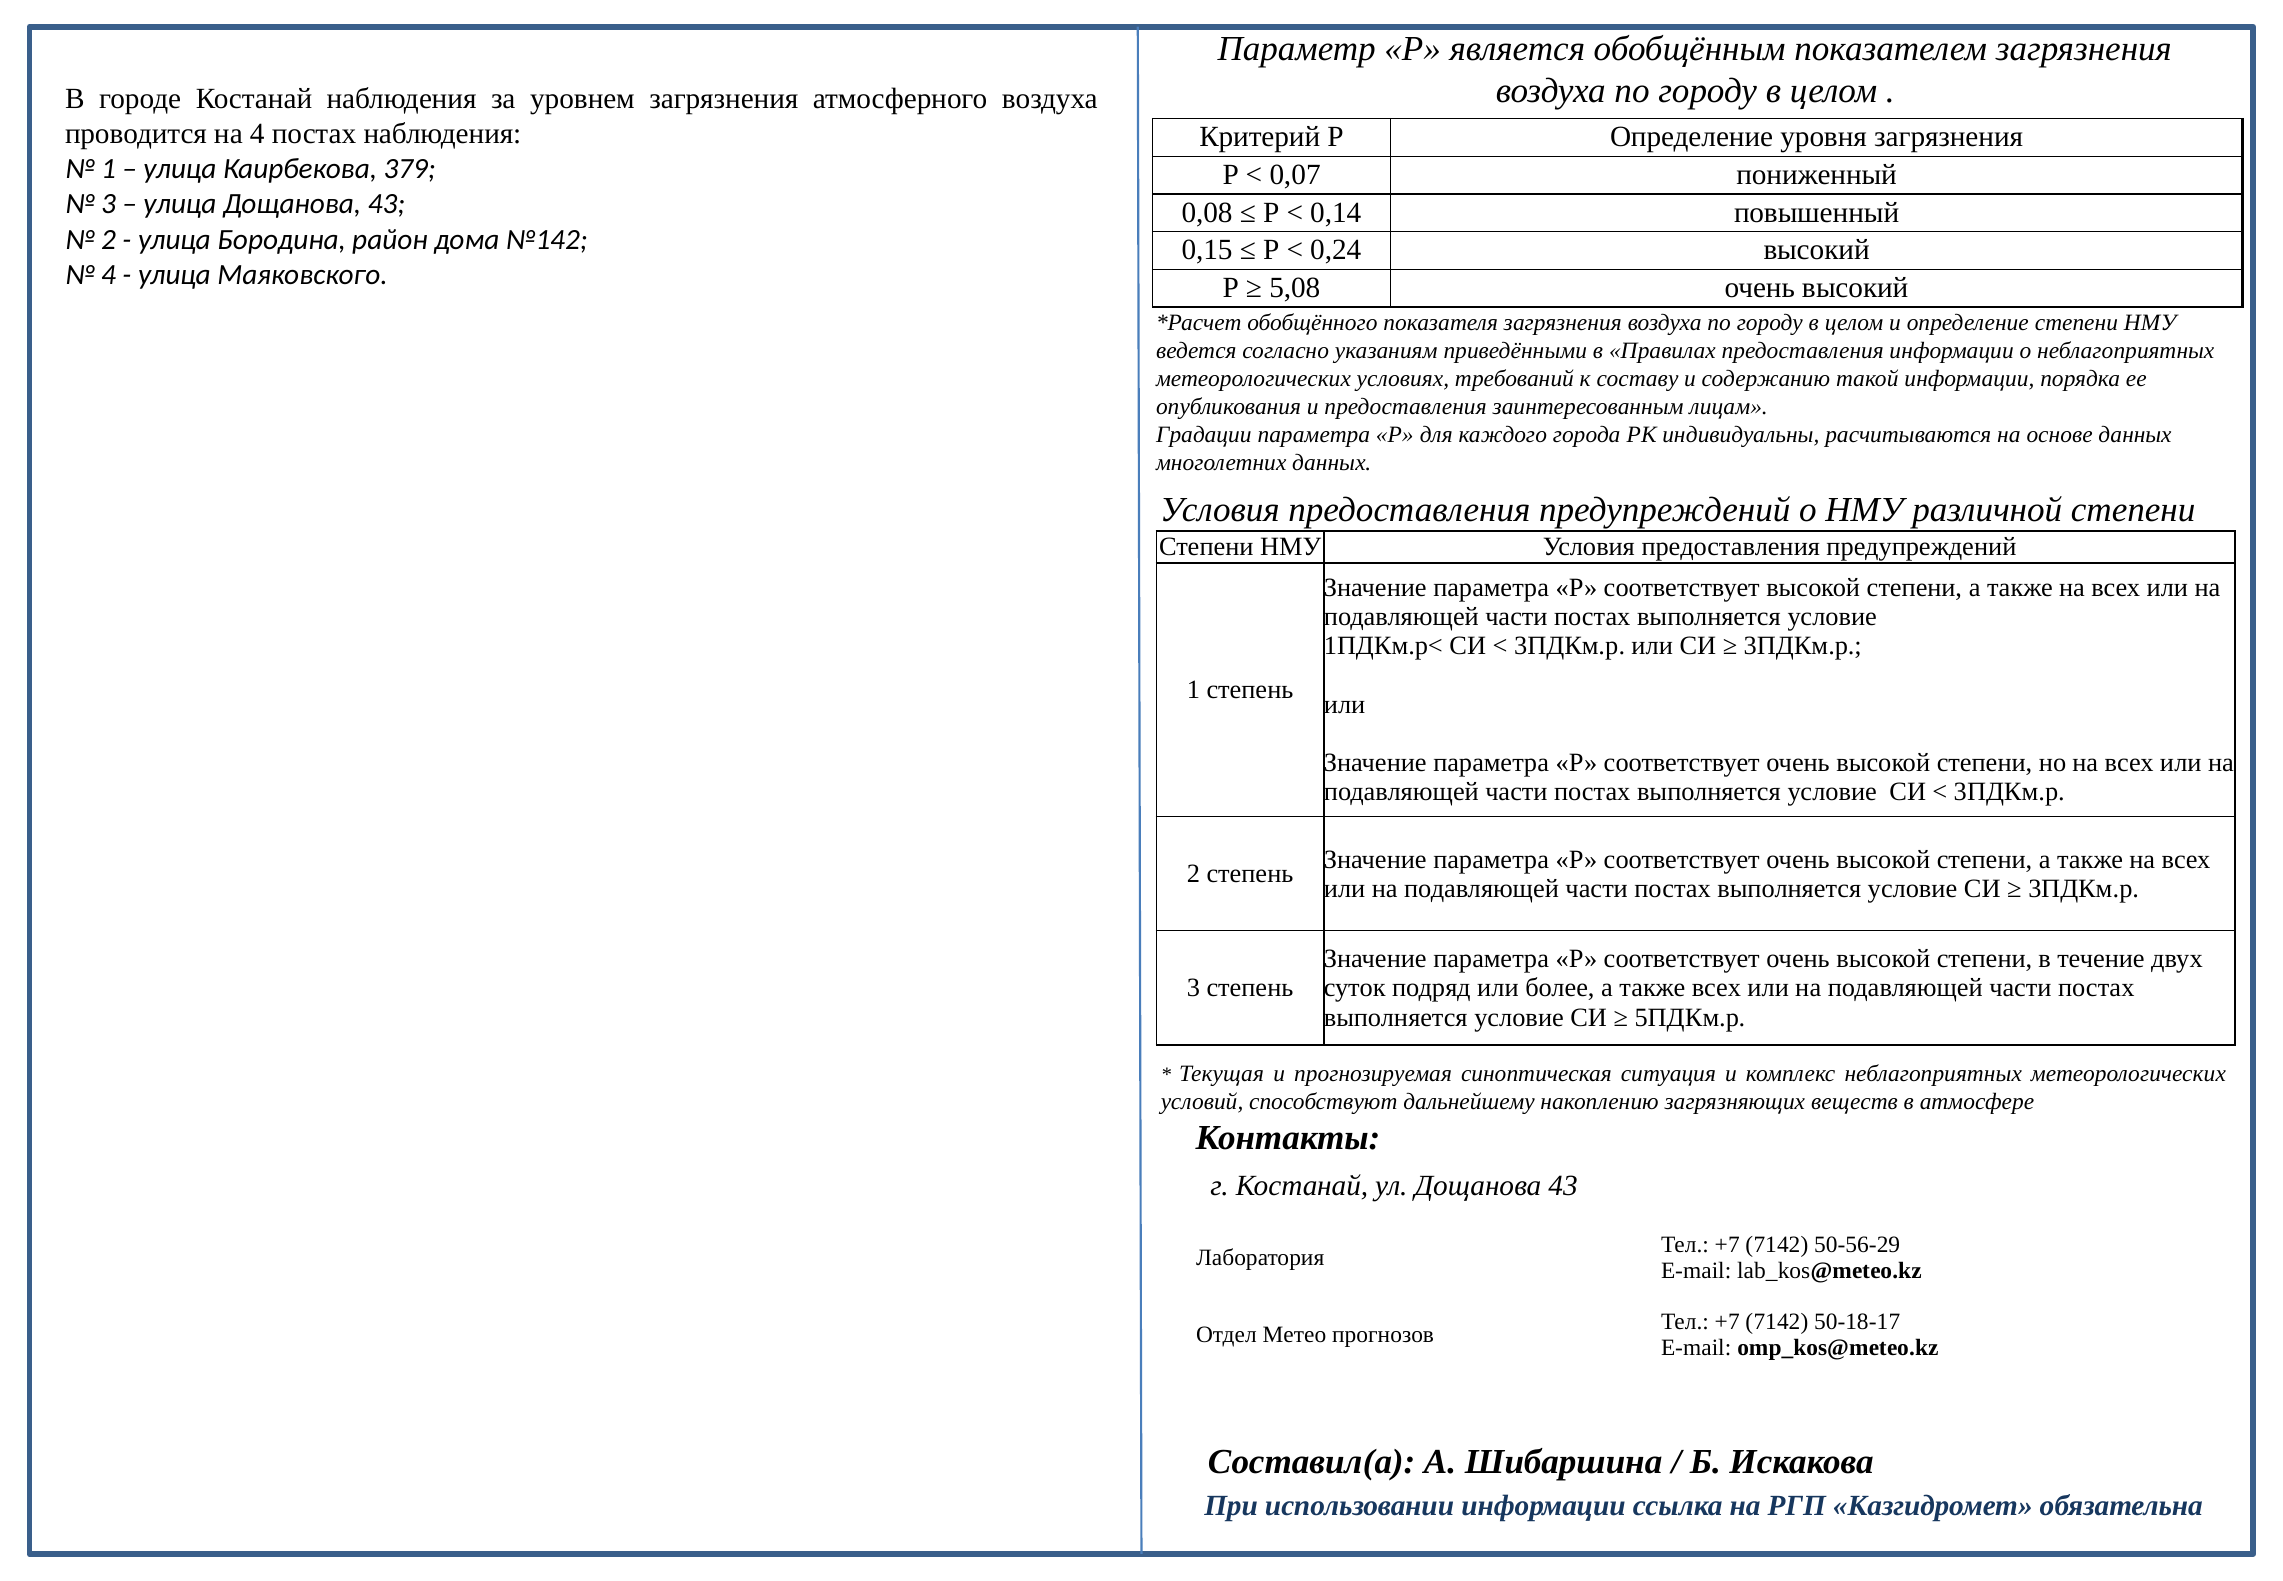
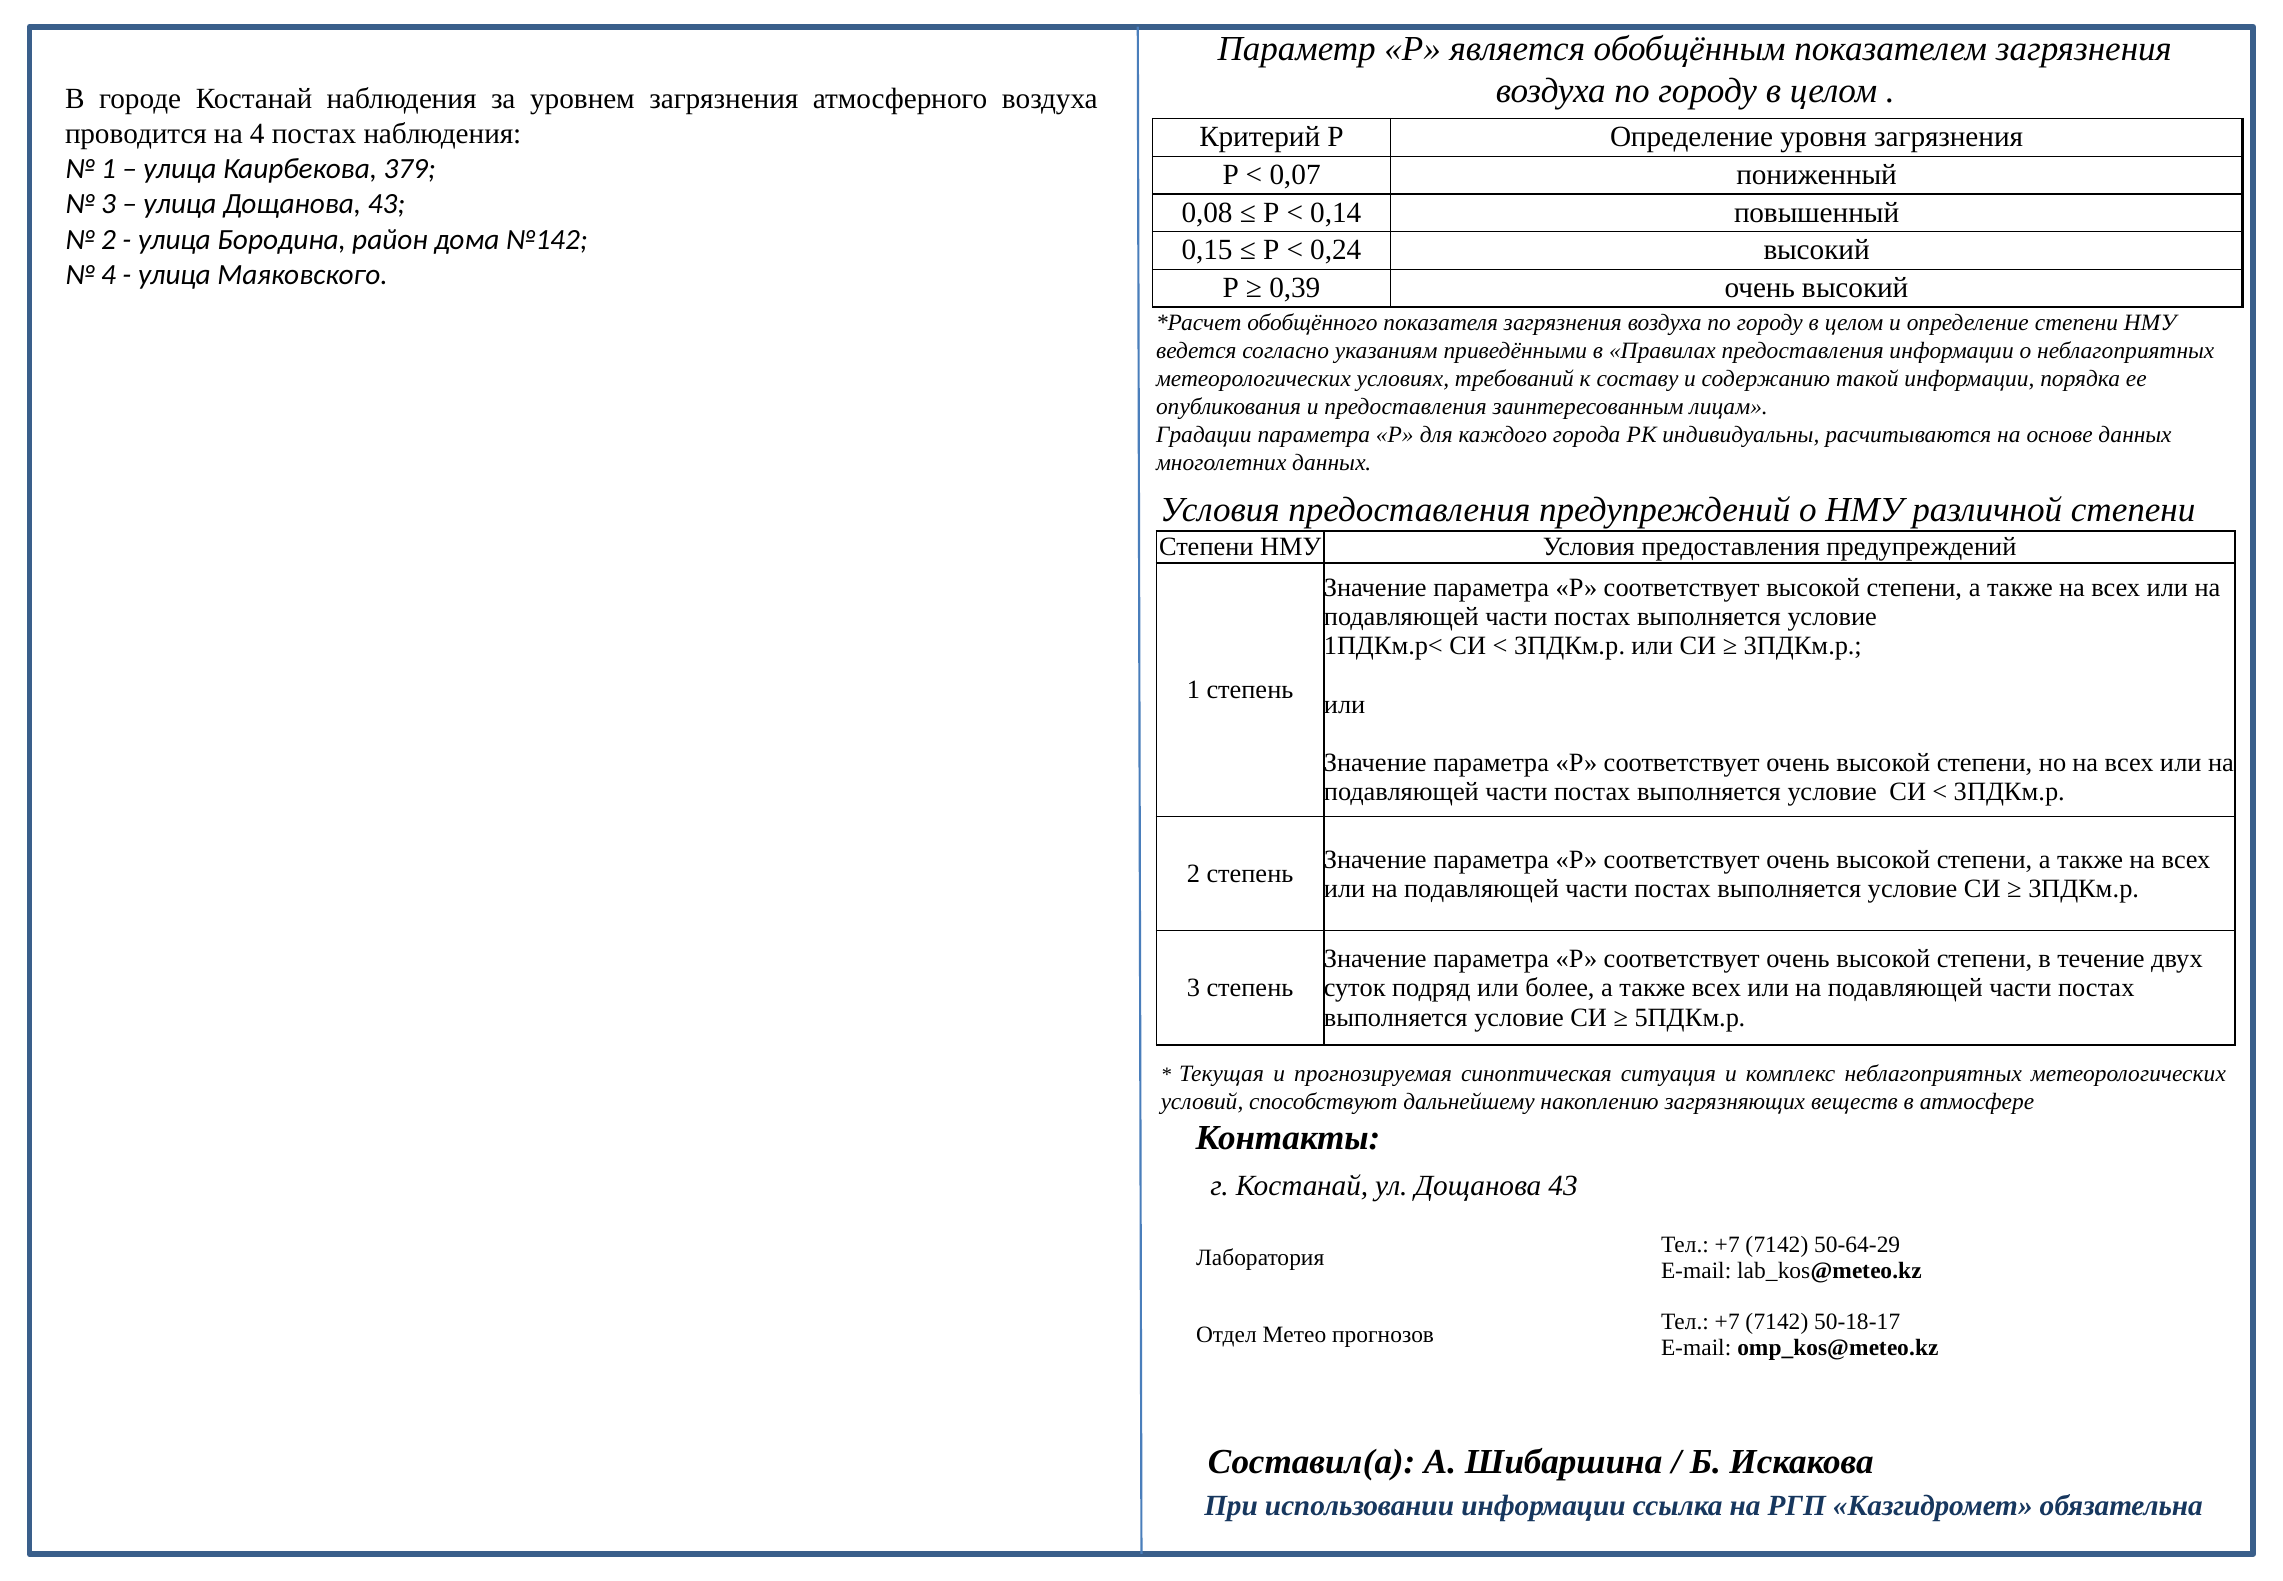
5,08: 5,08 -> 0,39
50-56-29: 50-56-29 -> 50-64-29
